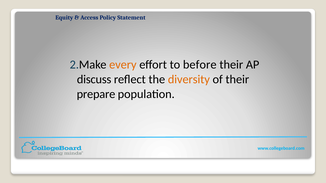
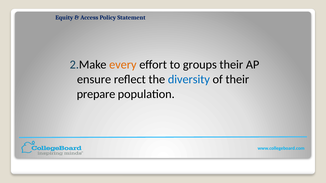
before: before -> groups
discuss: discuss -> ensure
diversity colour: orange -> blue
